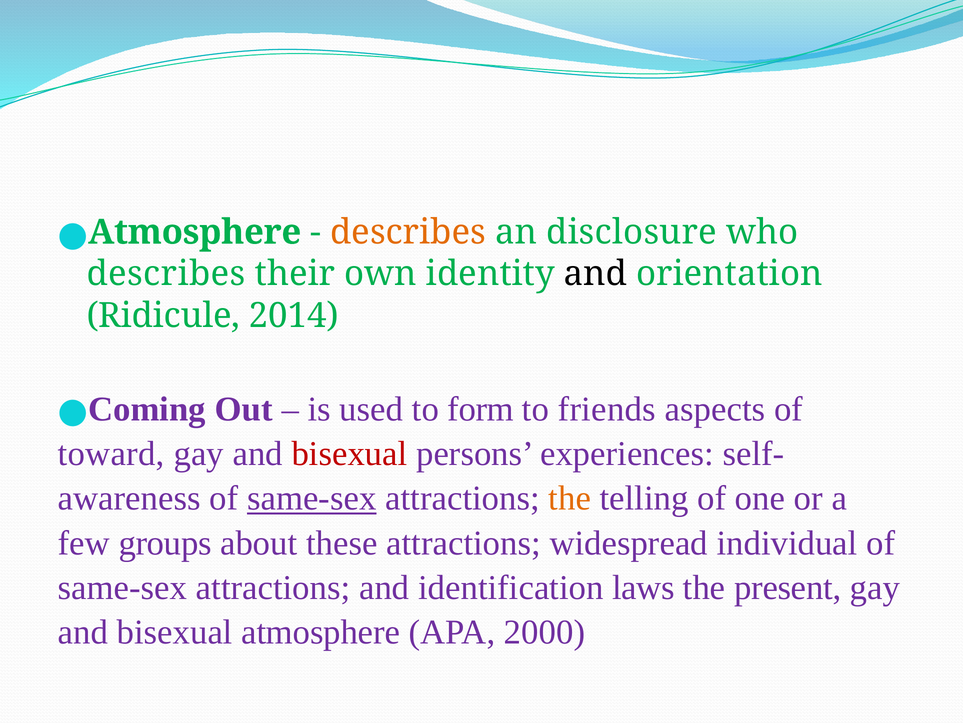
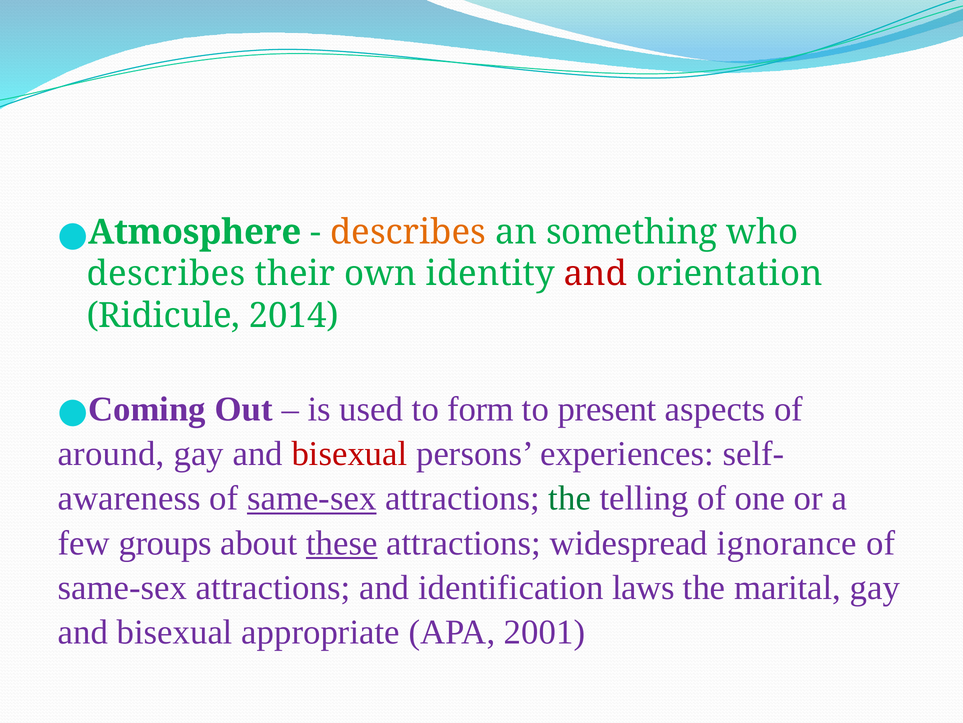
disclosure: disclosure -> something
and at (596, 274) colour: black -> red
friends: friends -> present
toward: toward -> around
the at (570, 498) colour: orange -> green
these underline: none -> present
individual: individual -> ignorance
present: present -> marital
bisexual atmosphere: atmosphere -> appropriate
2000: 2000 -> 2001
